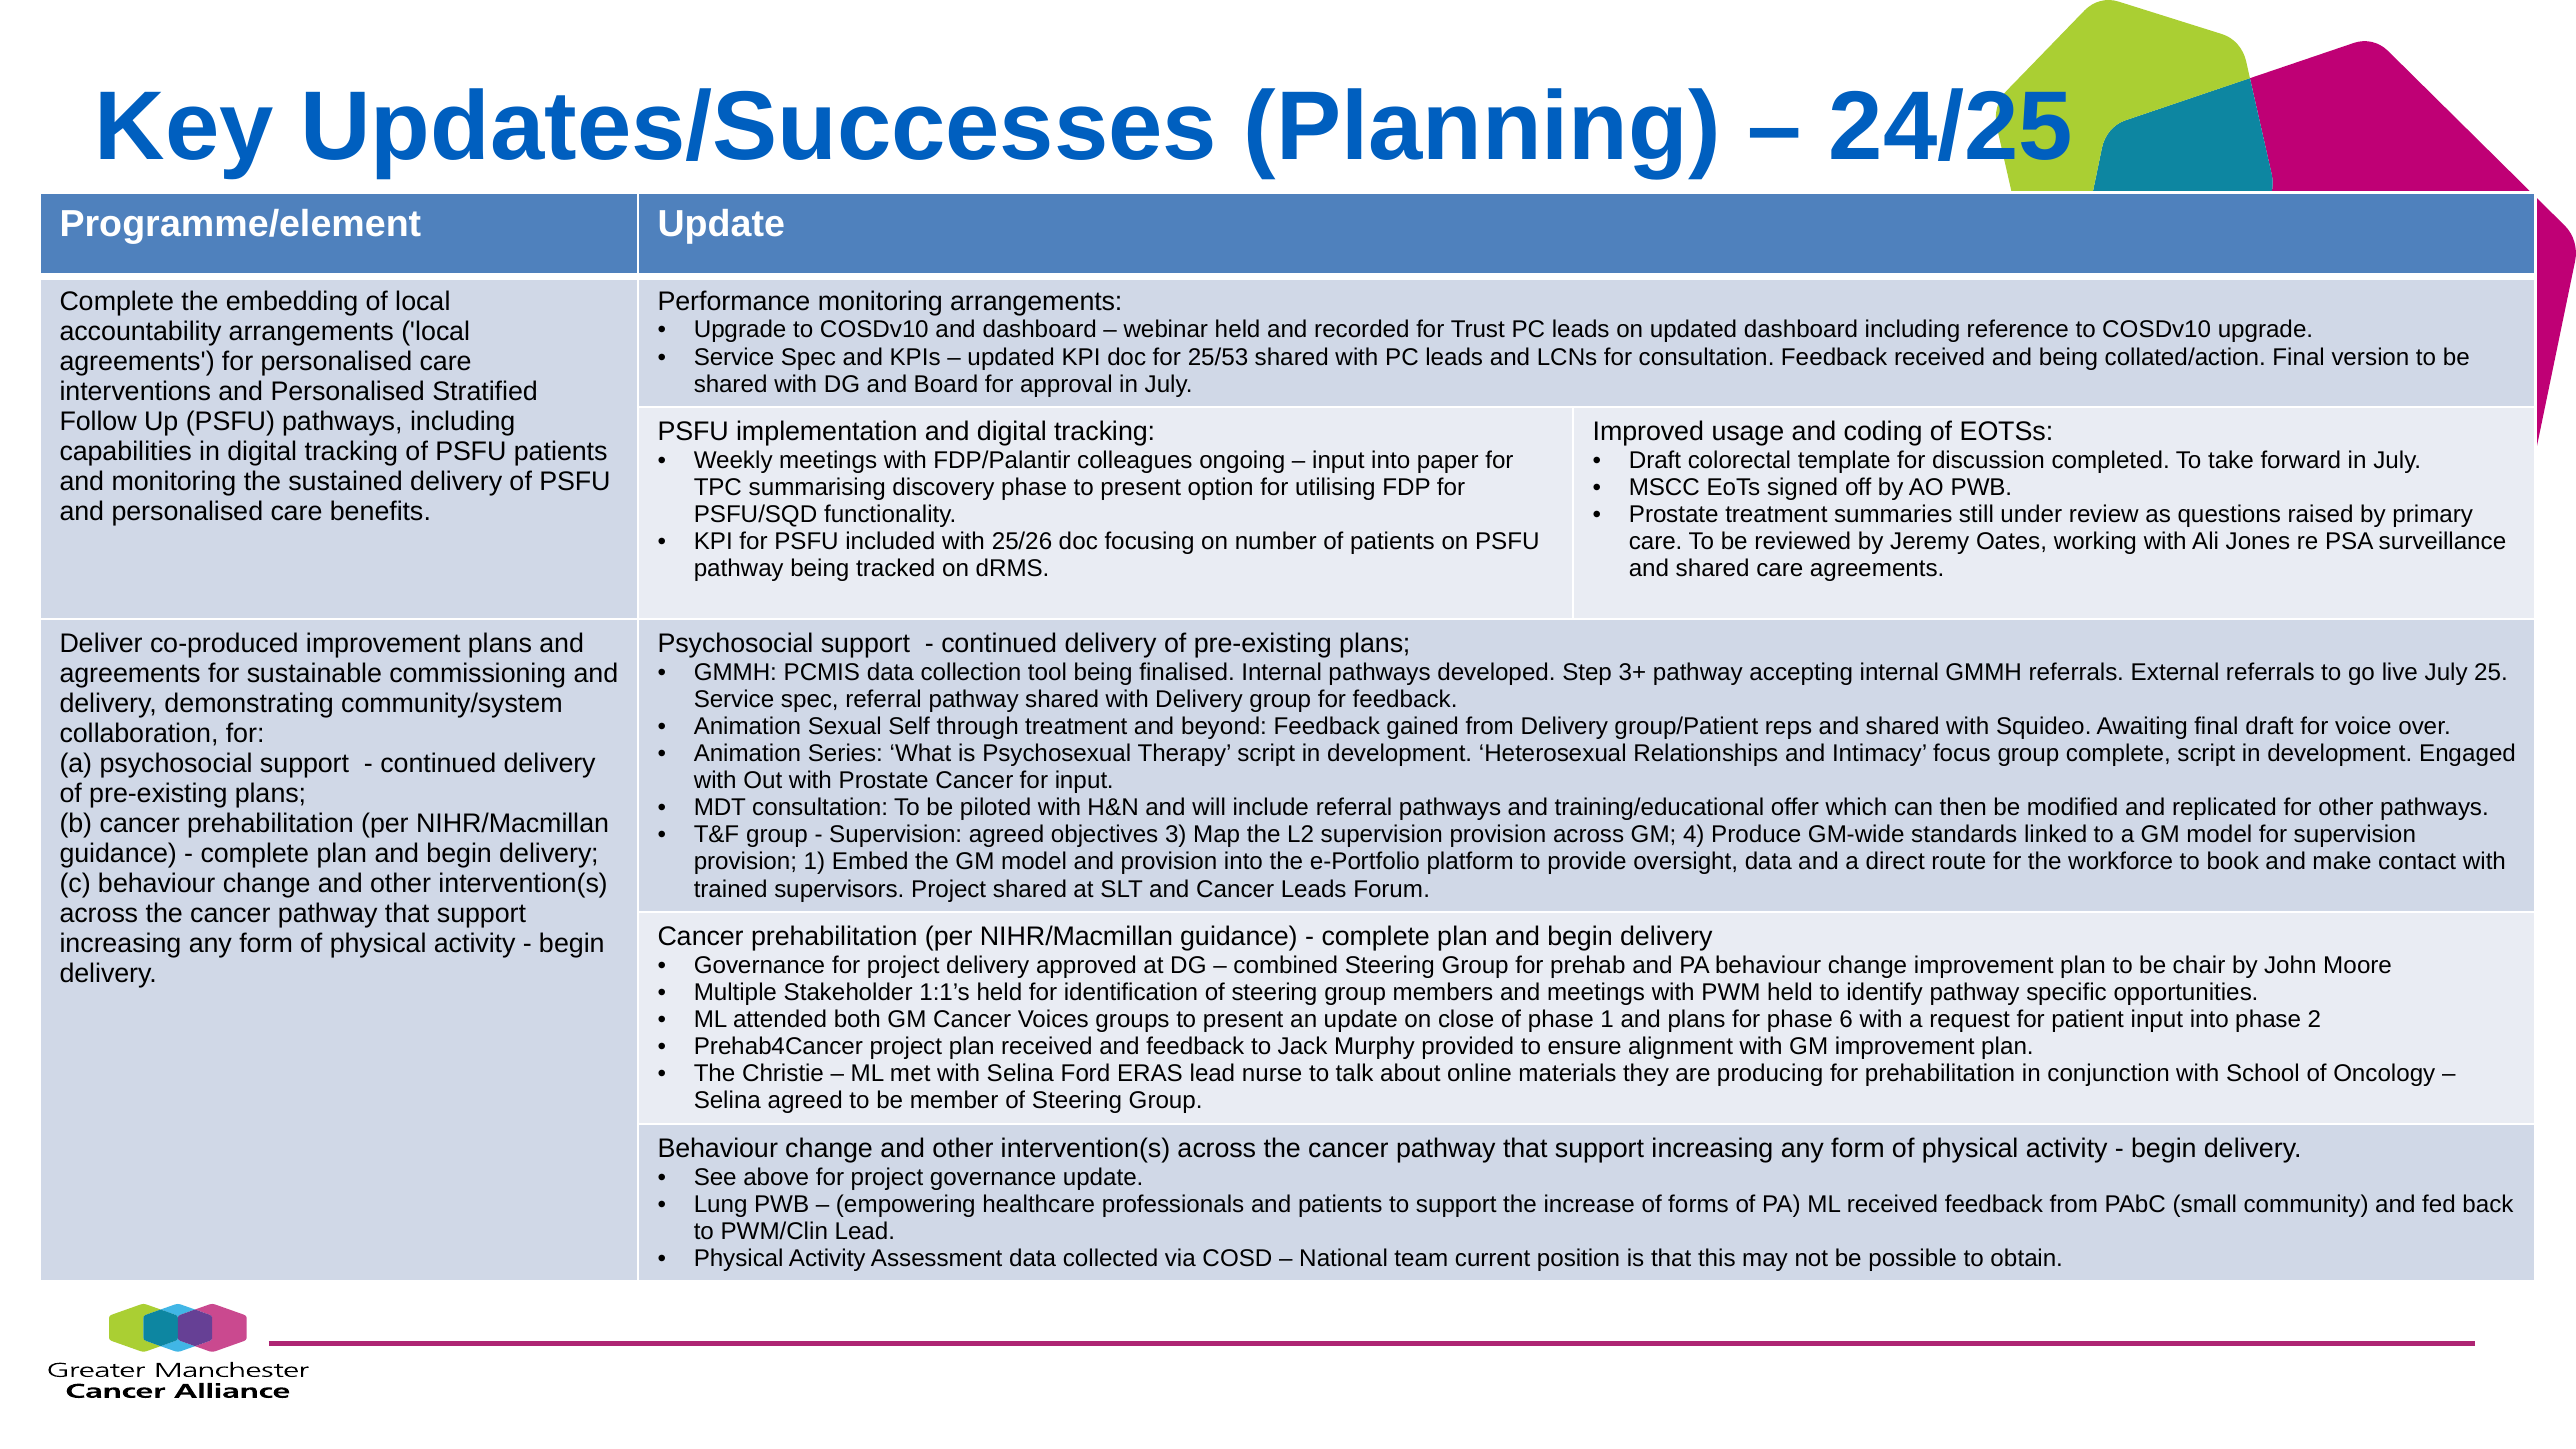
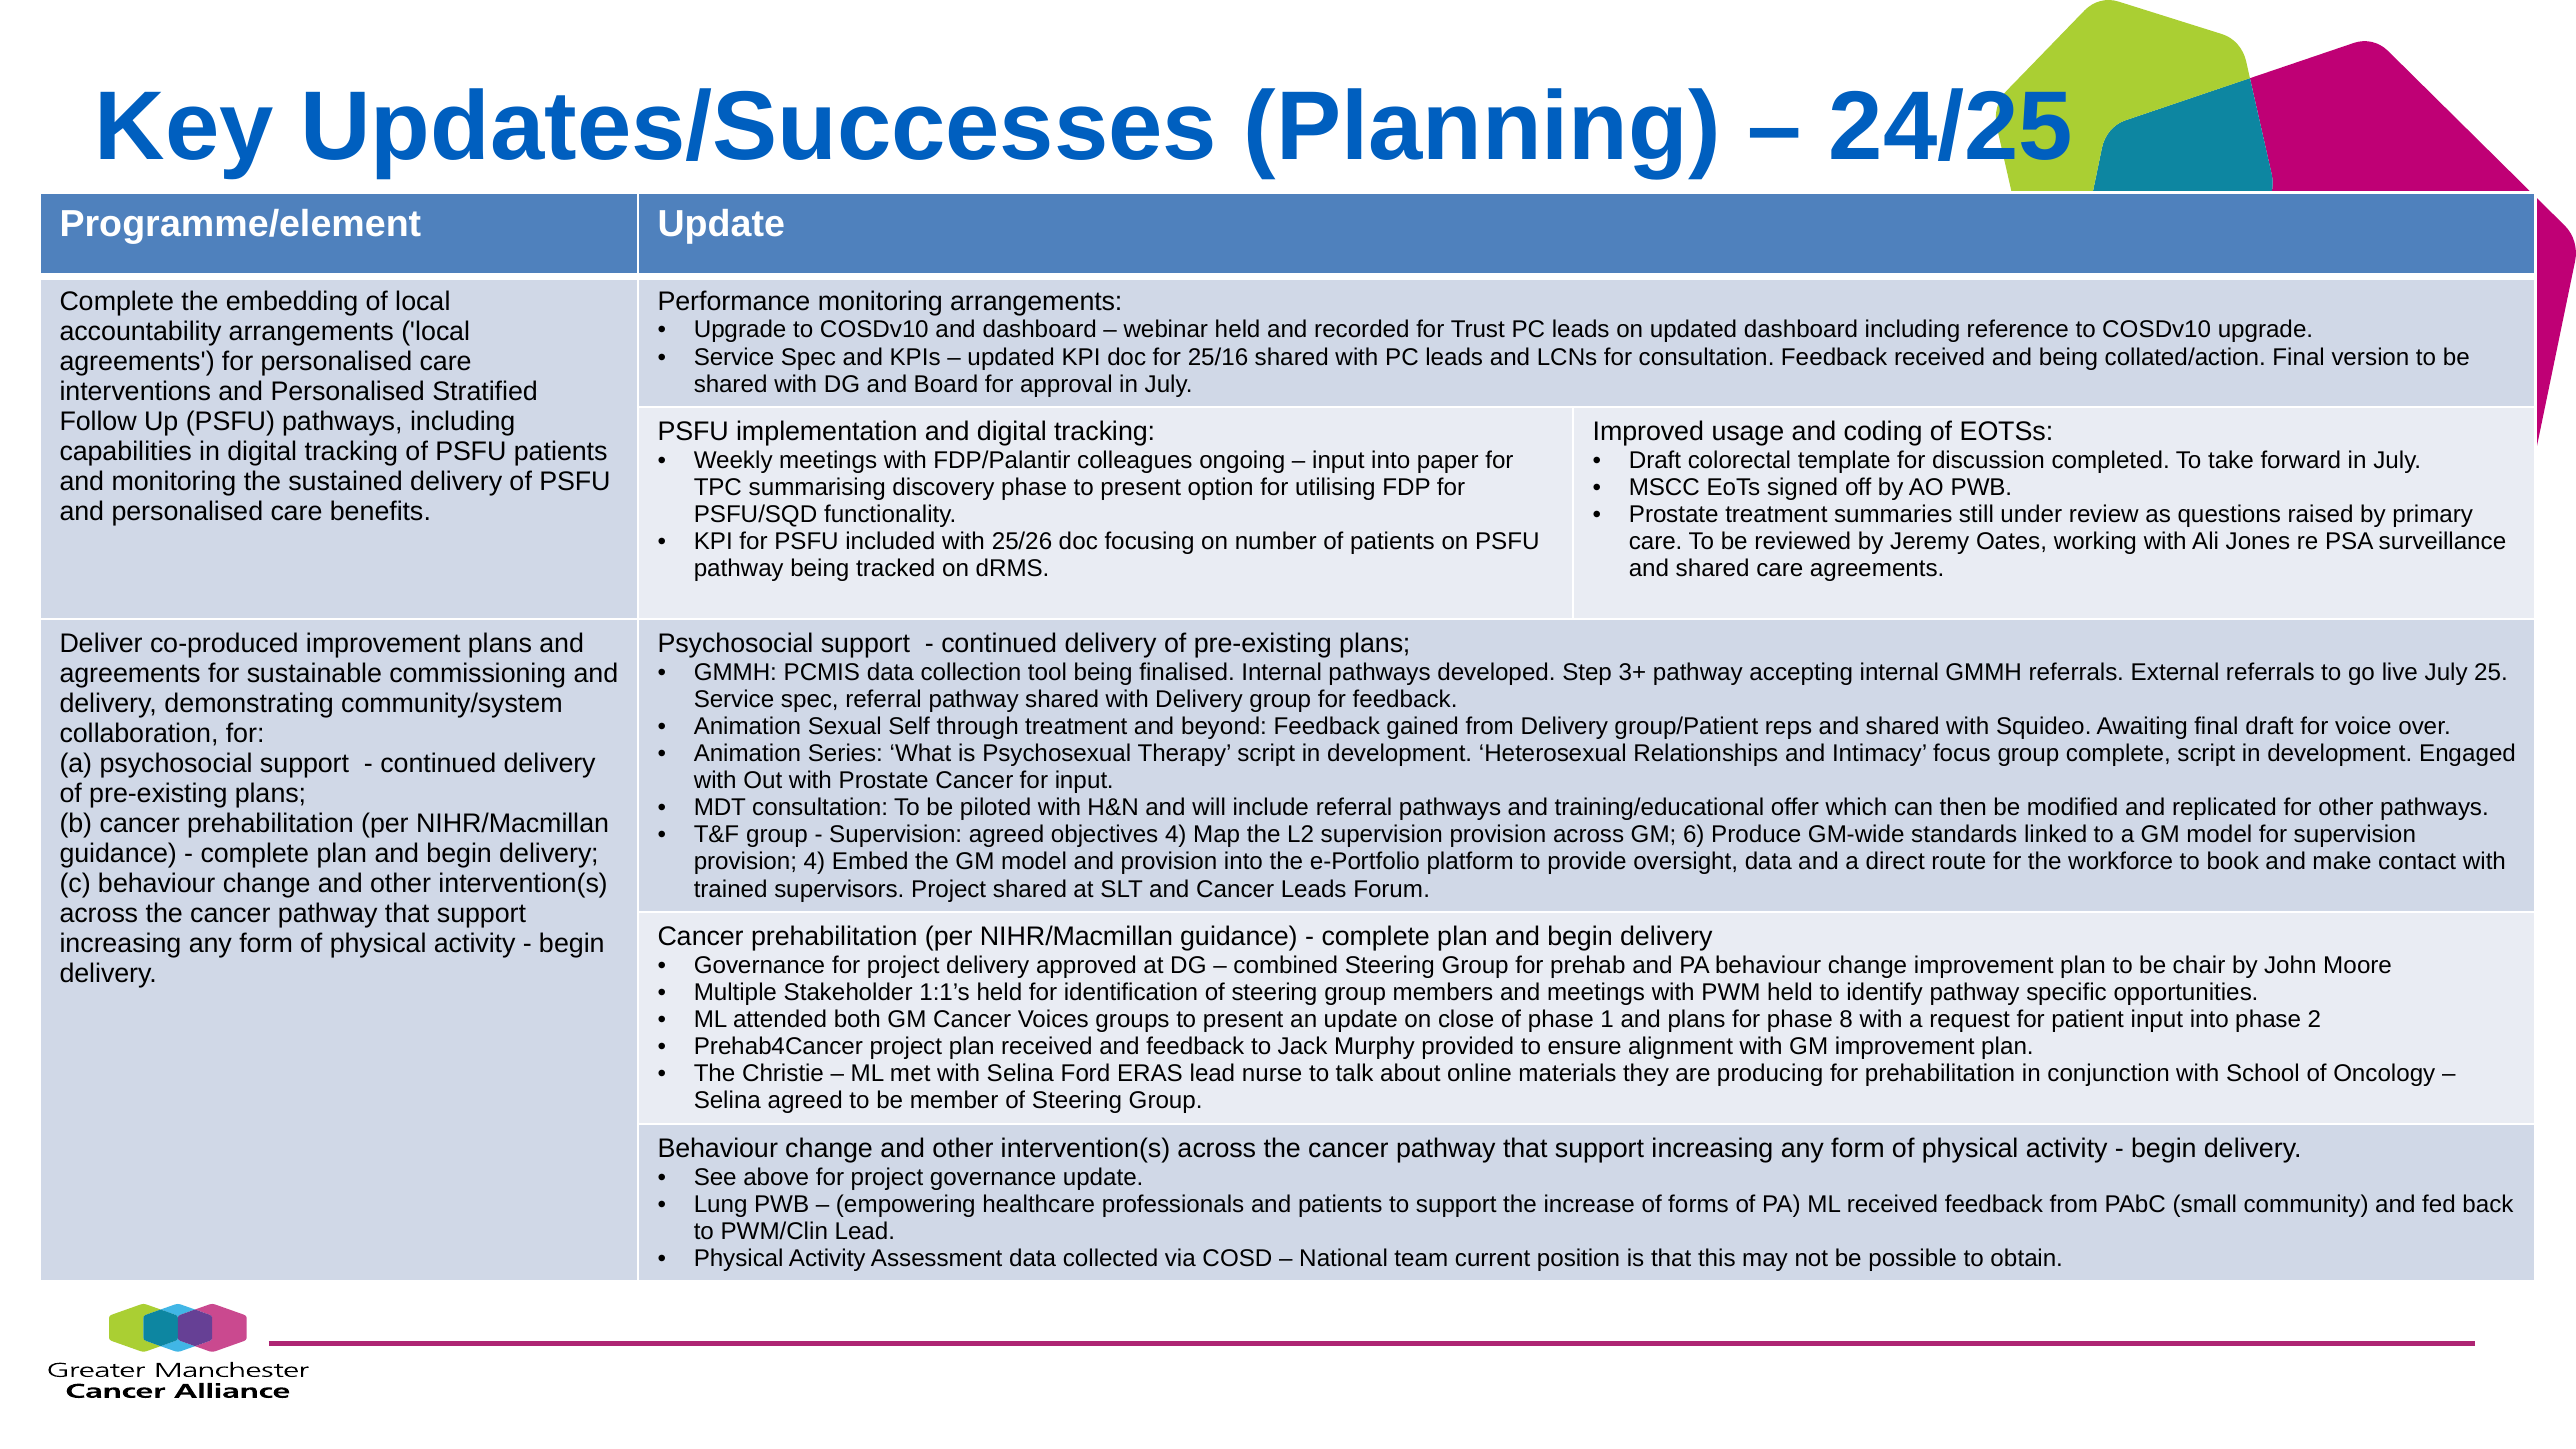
25/53: 25/53 -> 25/16
objectives 3: 3 -> 4
4: 4 -> 6
provision 1: 1 -> 4
6: 6 -> 8
